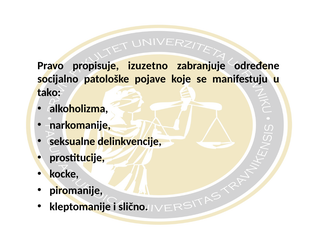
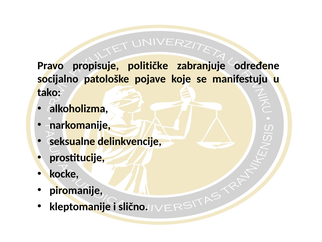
izuzetno: izuzetno -> političke
